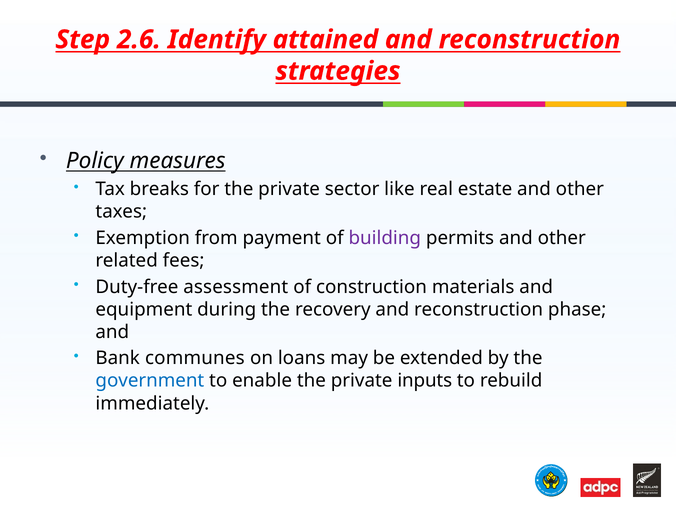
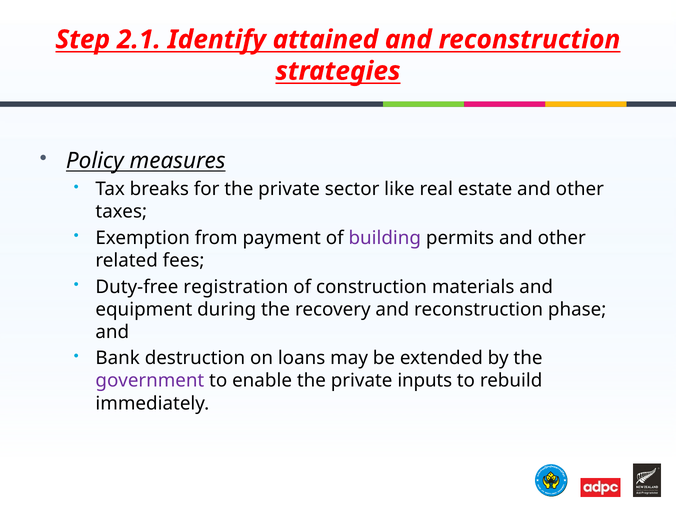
2.6: 2.6 -> 2.1
assessment: assessment -> registration
communes: communes -> destruction
government colour: blue -> purple
